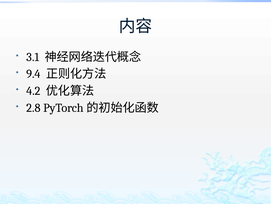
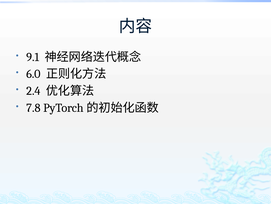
3.1: 3.1 -> 9.1
9.4: 9.4 -> 6.0
4.2: 4.2 -> 2.4
2.8: 2.8 -> 7.8
